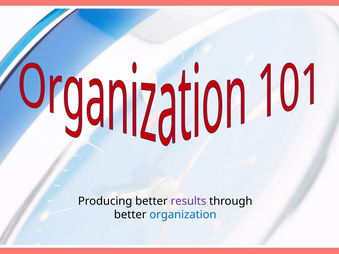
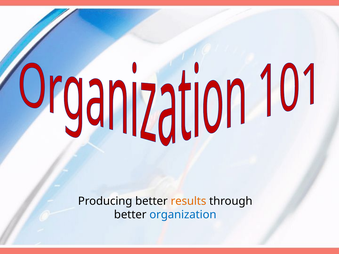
results colour: purple -> orange
